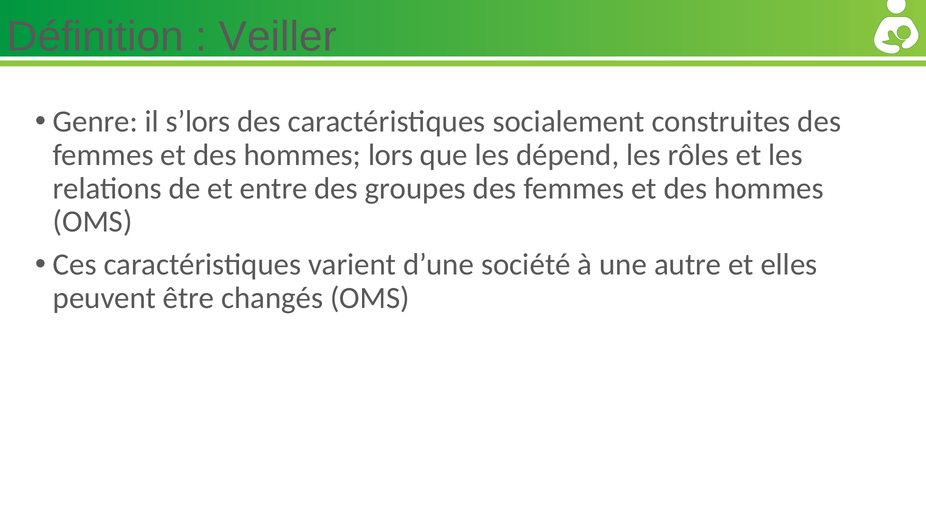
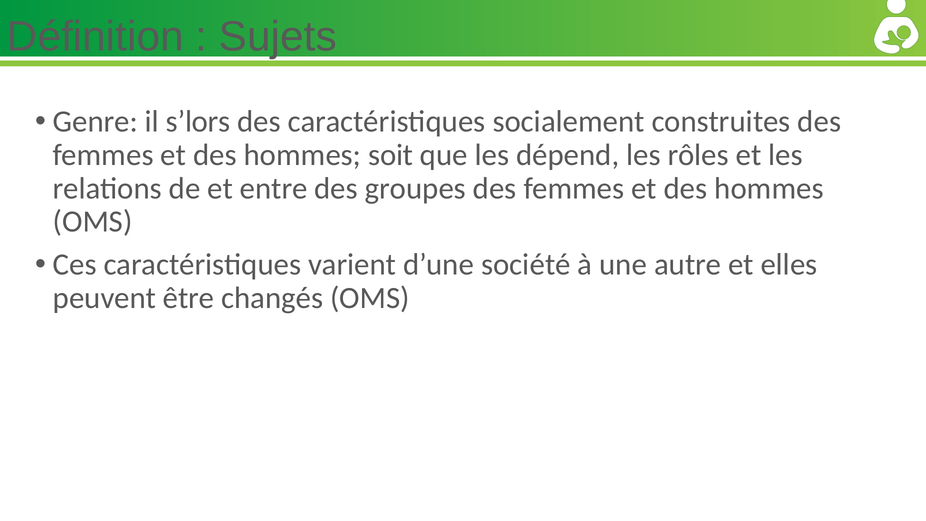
Veiller: Veiller -> Sujets
lors: lors -> soit
